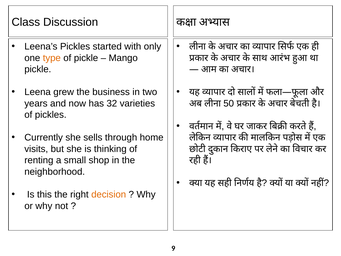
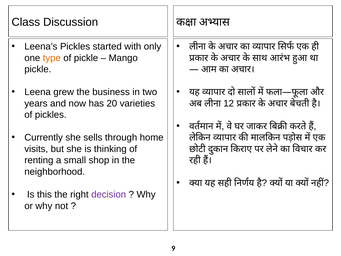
32: 32 -> 20
50: 50 -> 12
decision colour: orange -> purple
